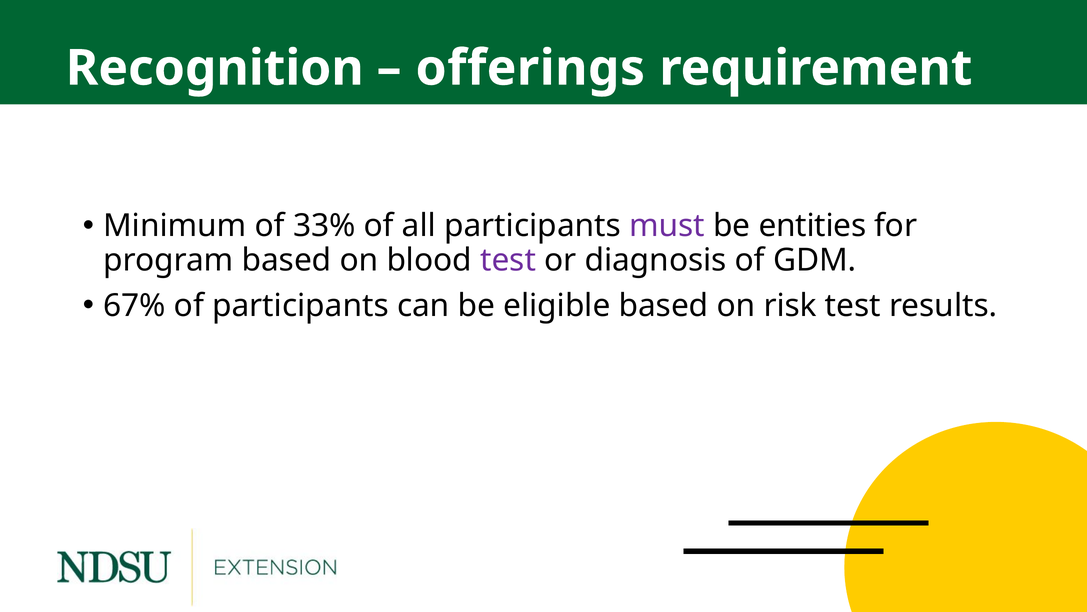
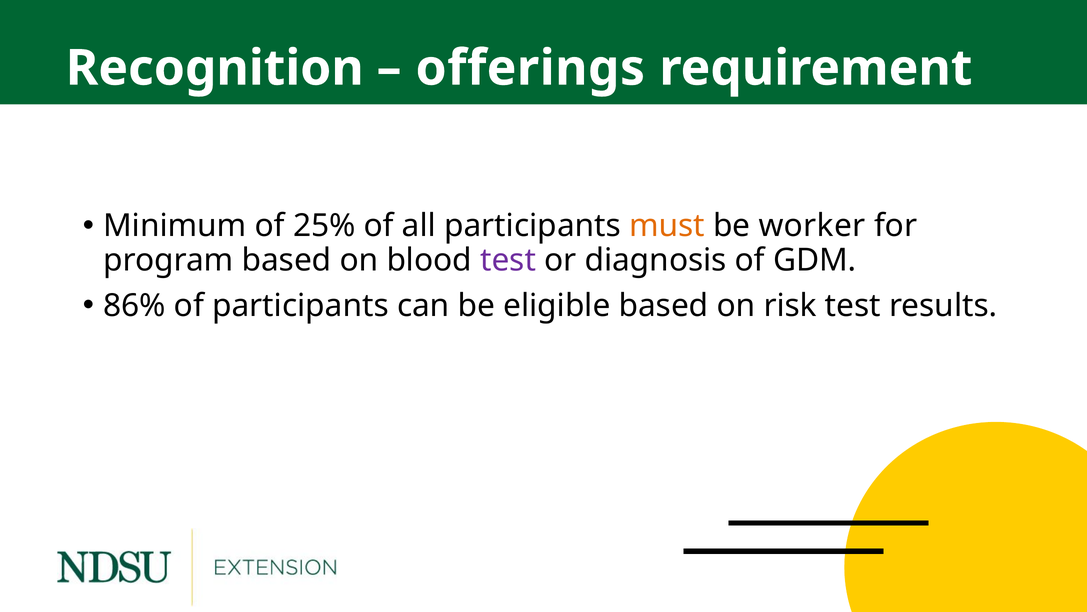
33%: 33% -> 25%
must colour: purple -> orange
entities: entities -> worker
67%: 67% -> 86%
